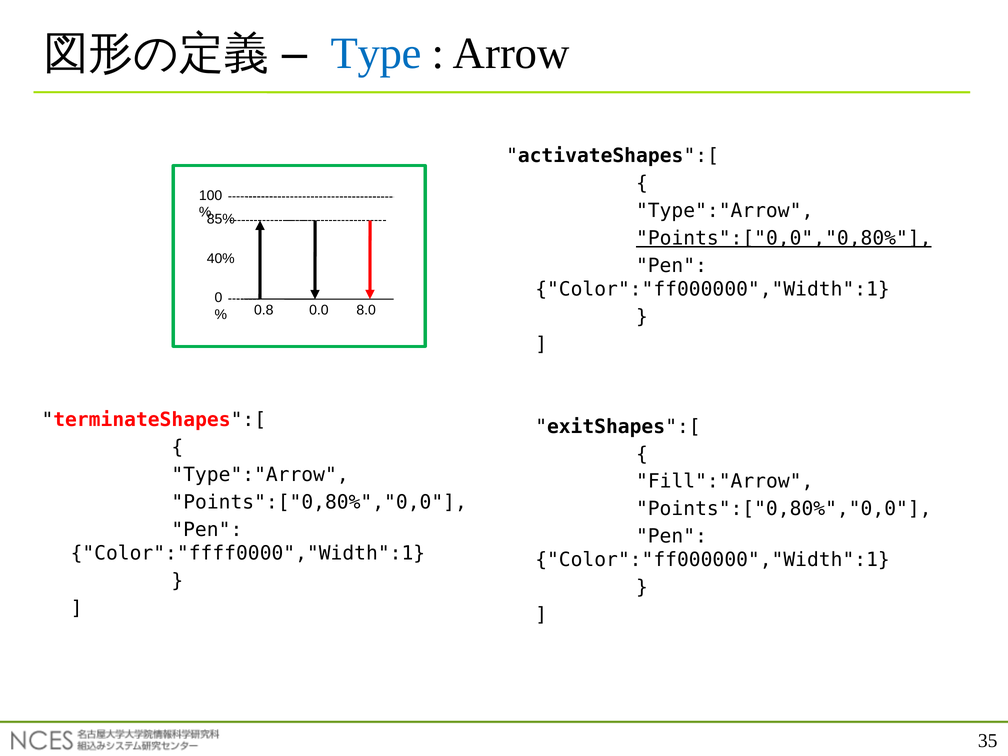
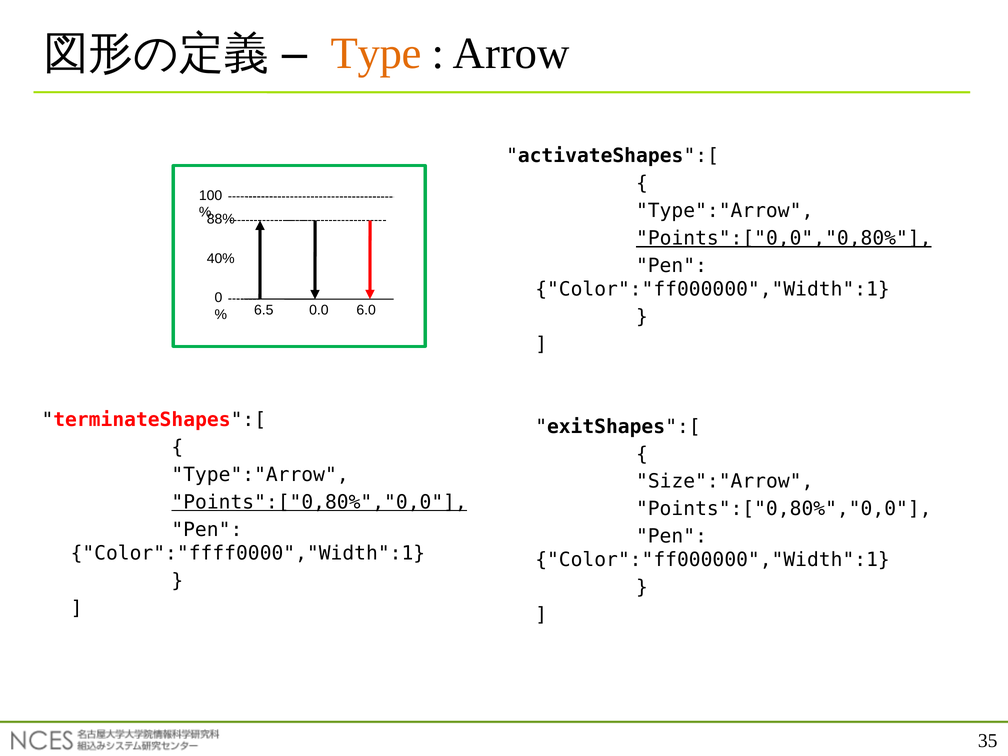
Type colour: blue -> orange
85%: 85% -> 88%
0.8: 0.8 -> 6.5
8.0: 8.0 -> 6.0
Fill":"Arrow: Fill":"Arrow -> Size":"Arrow
Points":["0,80%","0,0 at (319, 502) underline: none -> present
